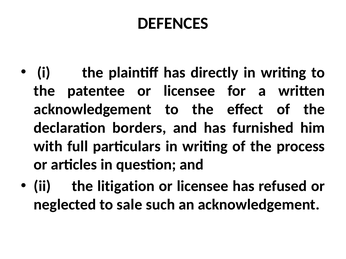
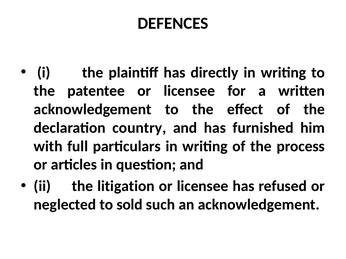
borders: borders -> country
sale: sale -> sold
